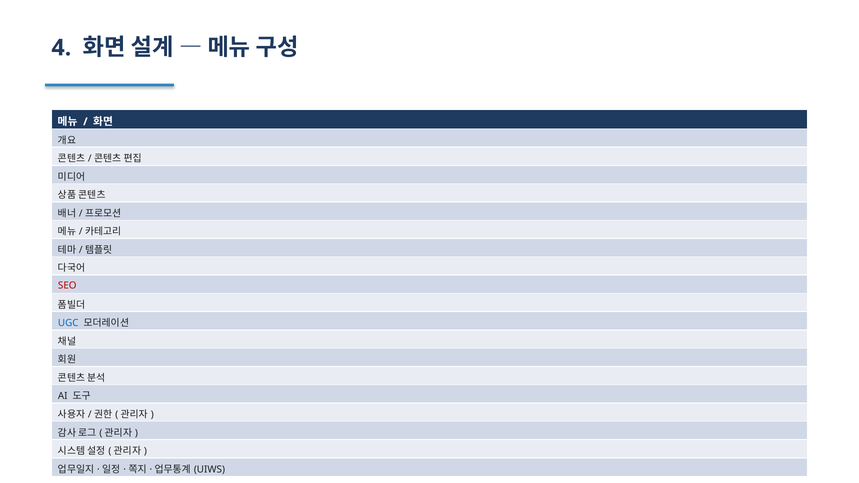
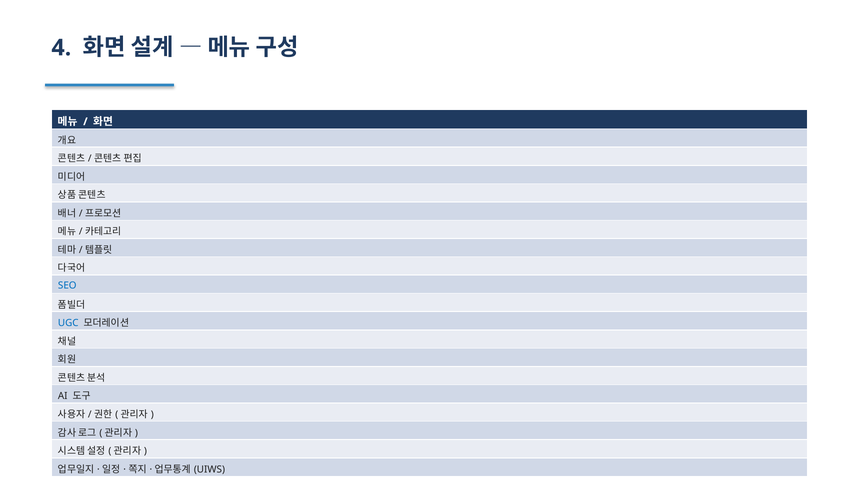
SEO colour: red -> blue
